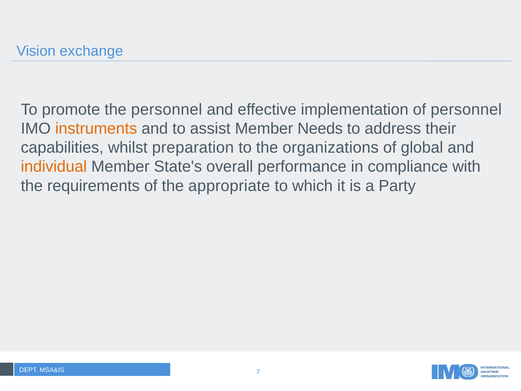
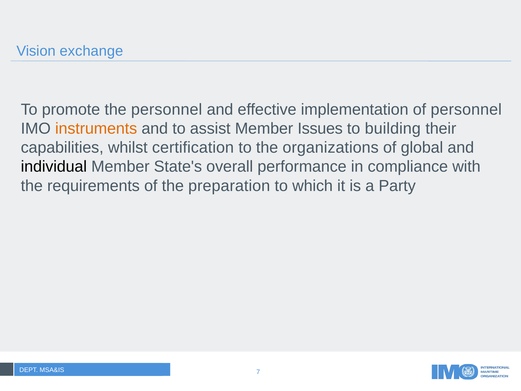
Needs: Needs -> Issues
address: address -> building
preparation: preparation -> certification
individual colour: orange -> black
appropriate: appropriate -> preparation
